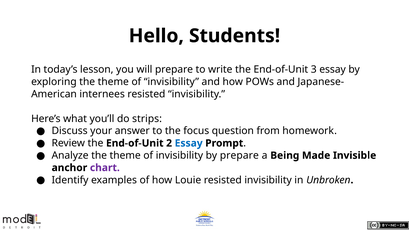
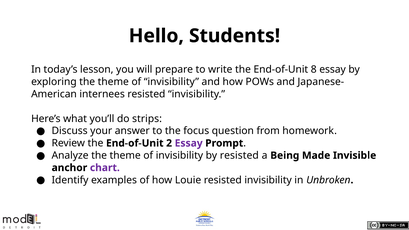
3: 3 -> 8
Essay at (189, 143) colour: blue -> purple
by prepare: prepare -> resisted
